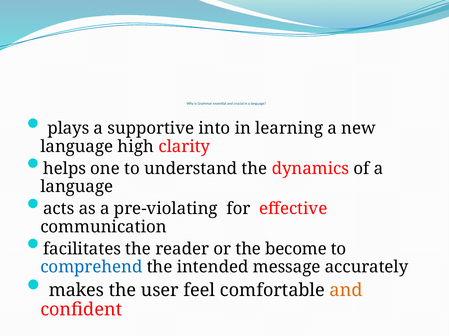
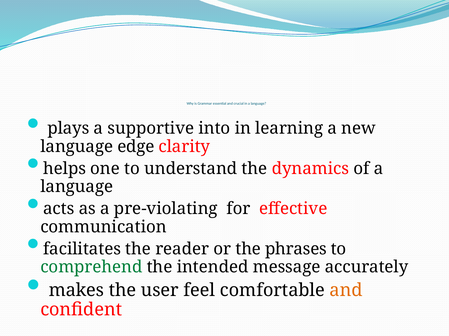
high: high -> edge
become: become -> phrases
comprehend colour: blue -> green
